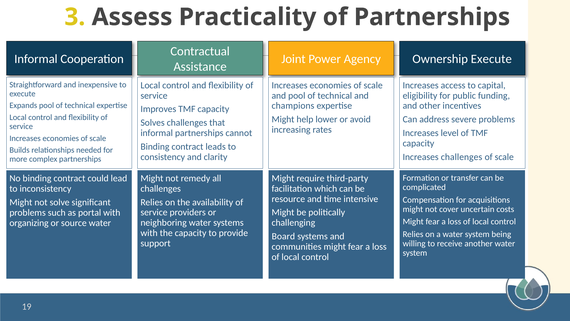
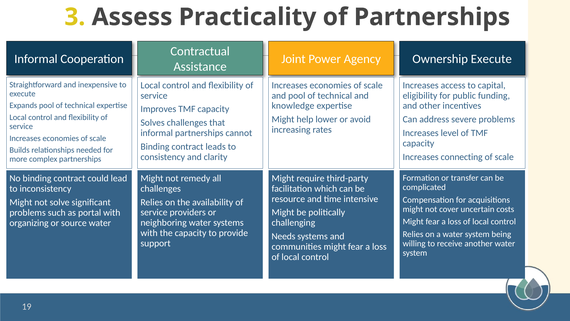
champions: champions -> knowledge
Increases challenges: challenges -> connecting
Board: Board -> Needs
